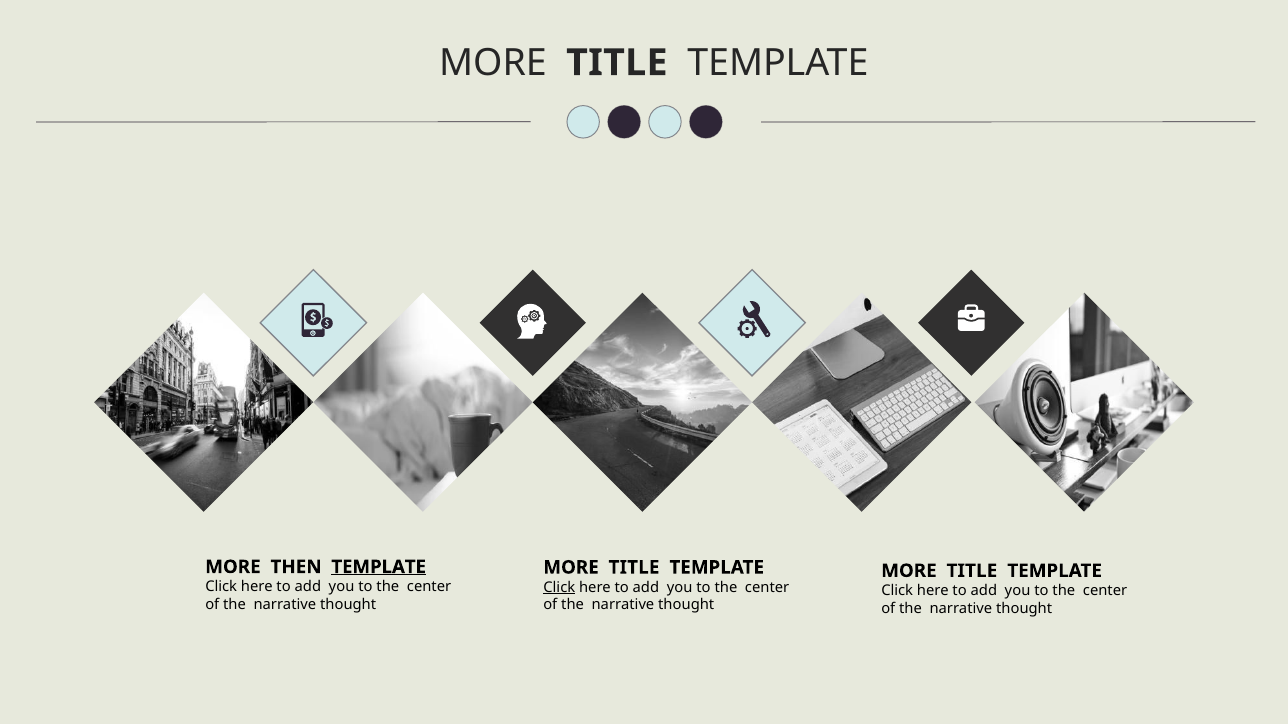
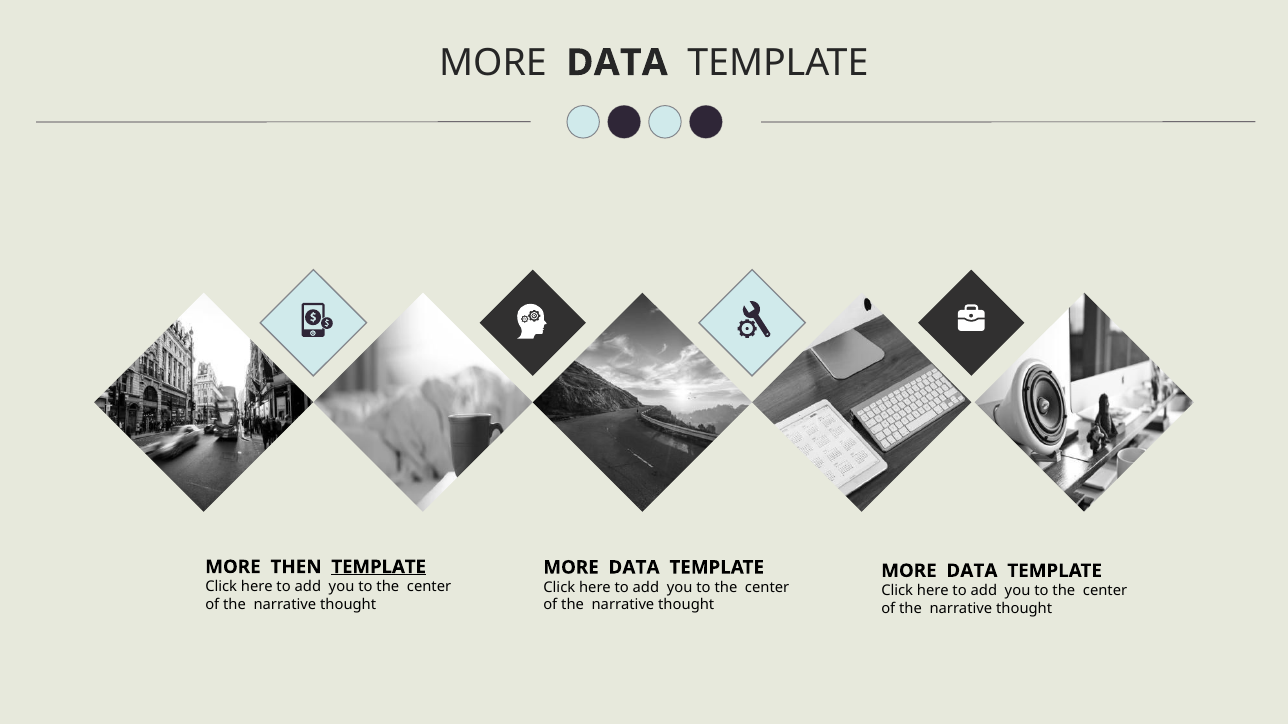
TITLE at (617, 63): TITLE -> DATA
TITLE at (634, 568): TITLE -> DATA
TITLE at (972, 571): TITLE -> DATA
Click at (559, 588) underline: present -> none
